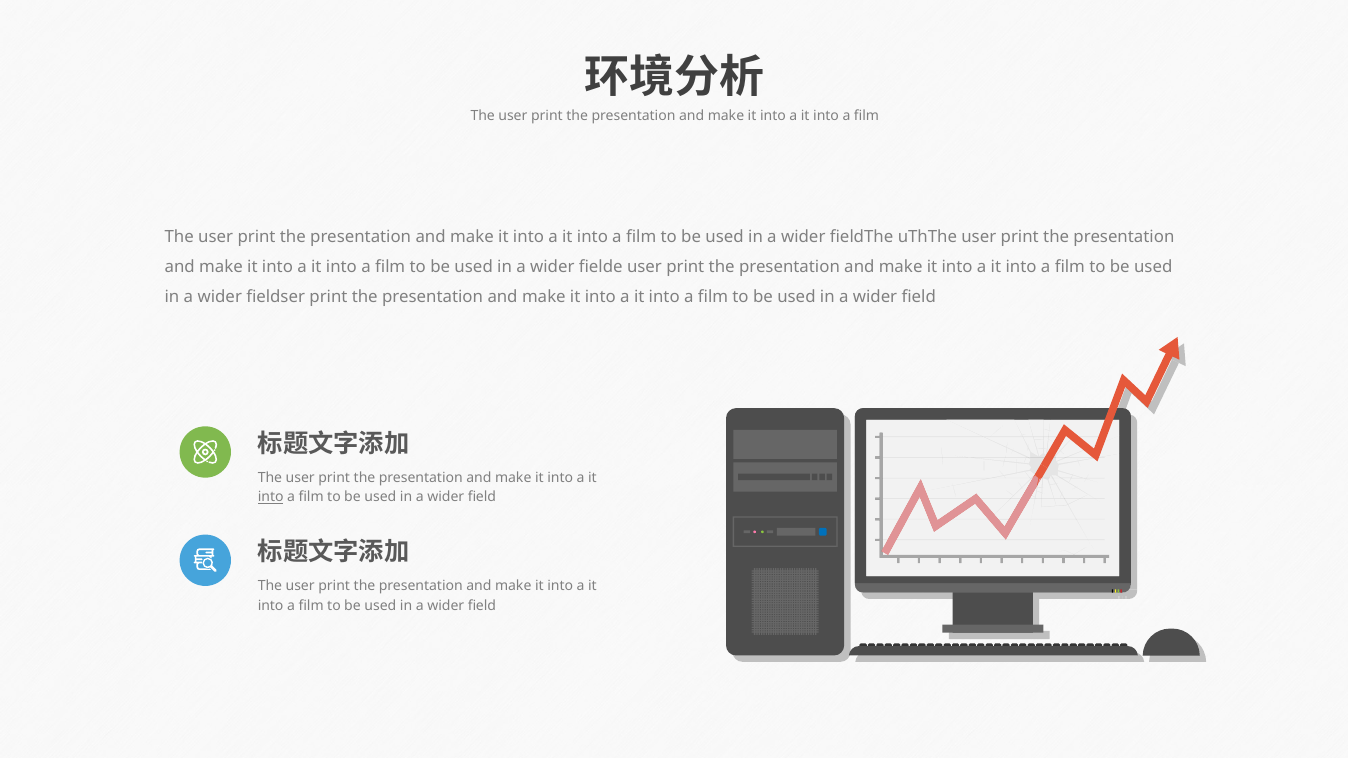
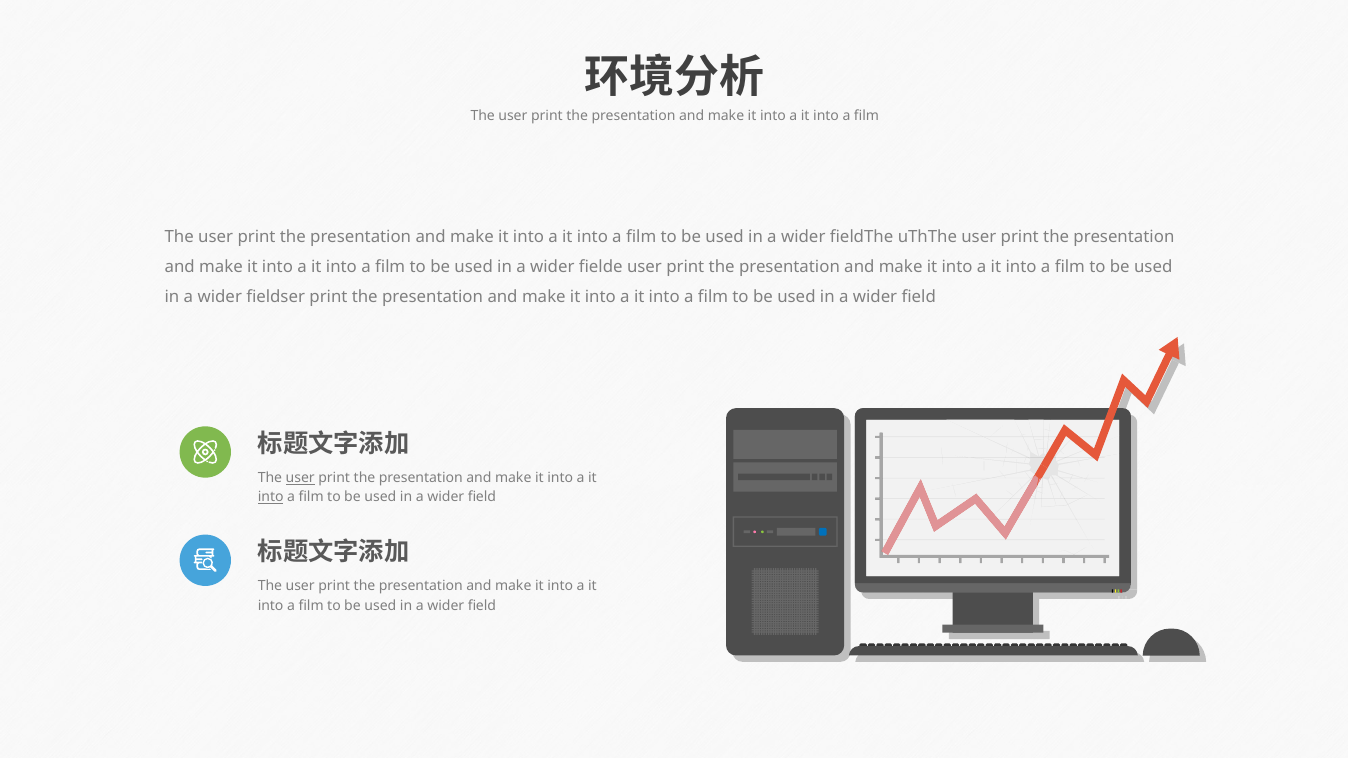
user at (300, 478) underline: none -> present
